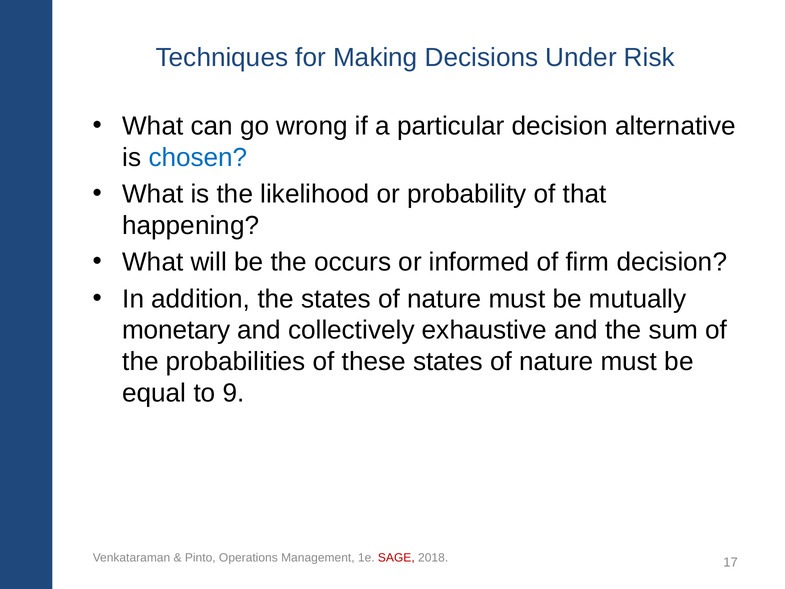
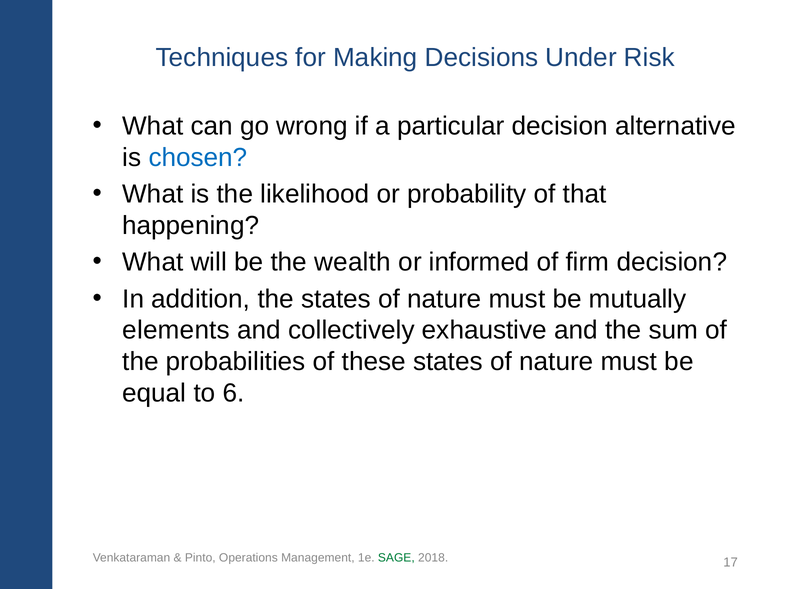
occurs: occurs -> wealth
monetary: monetary -> elements
9: 9 -> 6
SAGE colour: red -> green
